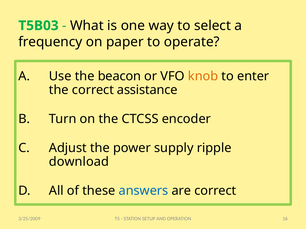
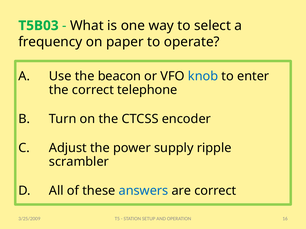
knob colour: orange -> blue
assistance: assistance -> telephone
download: download -> scrambler
